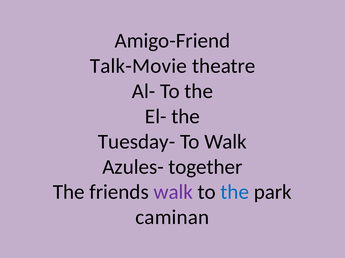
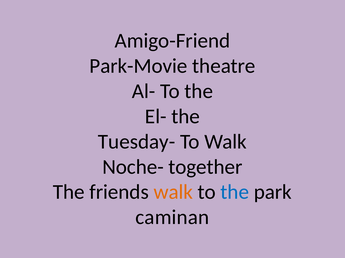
Talk-Movie: Talk-Movie -> Park-Movie
Azules-: Azules- -> Noche-
walk at (173, 193) colour: purple -> orange
